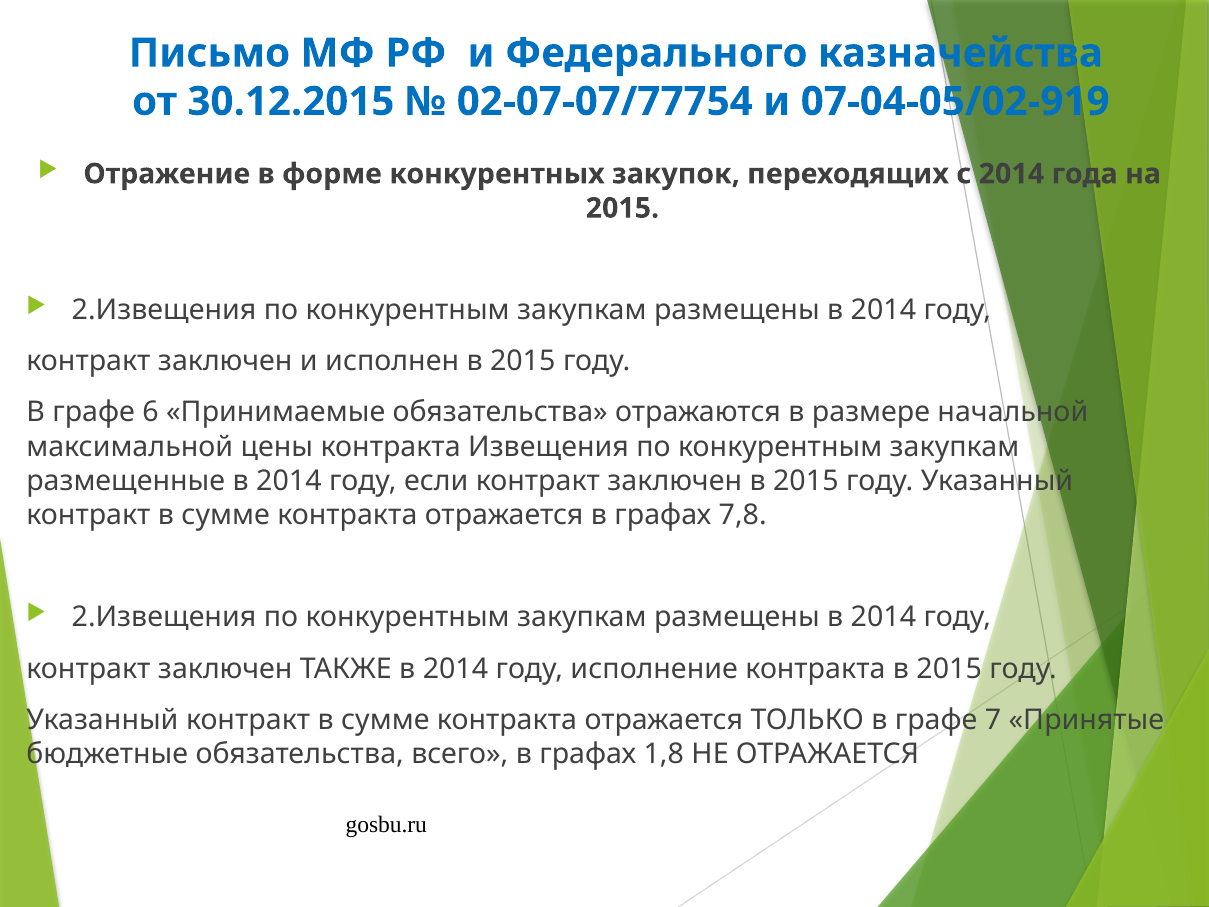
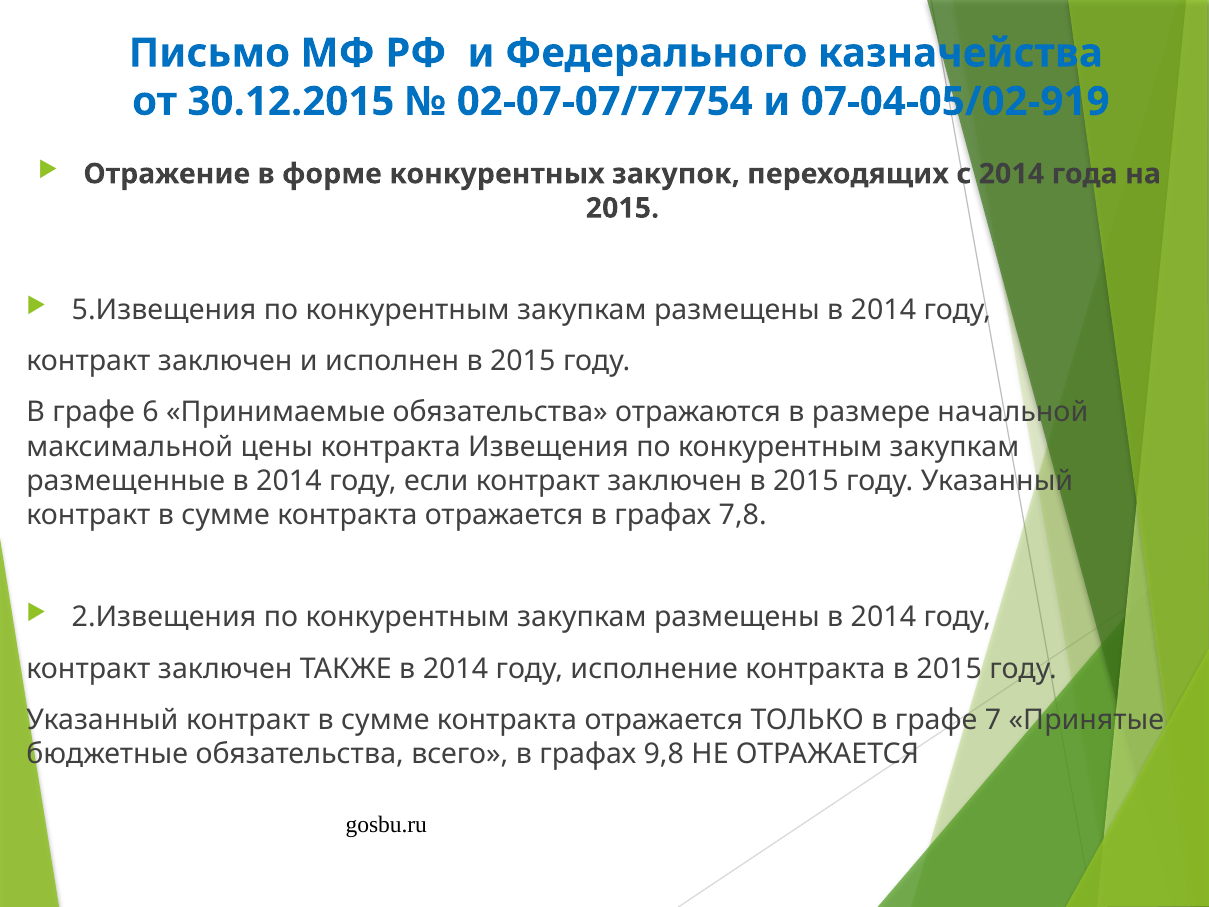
2.Извещения at (164, 310): 2.Извещения -> 5.Извещения
1,8: 1,8 -> 9,8
